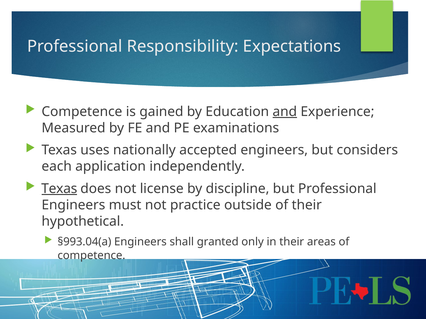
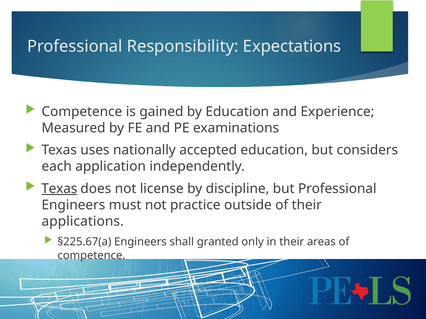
and at (285, 112) underline: present -> none
accepted engineers: engineers -> education
hypothetical: hypothetical -> applications
§993.04(a: §993.04(a -> §225.67(a
